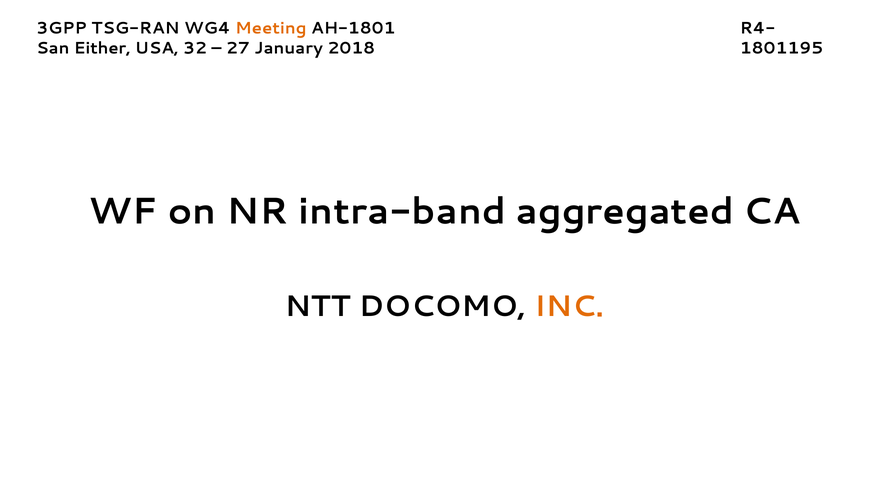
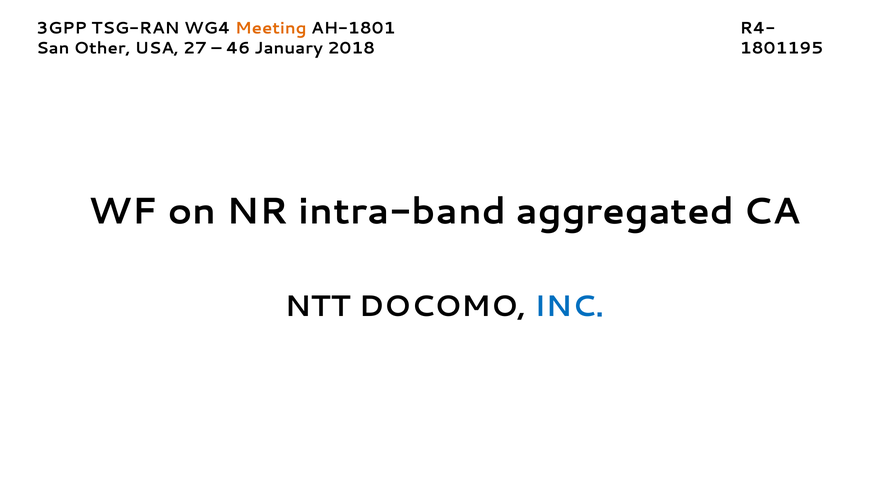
Either: Either -> Other
32: 32 -> 27
27: 27 -> 46
INC colour: orange -> blue
